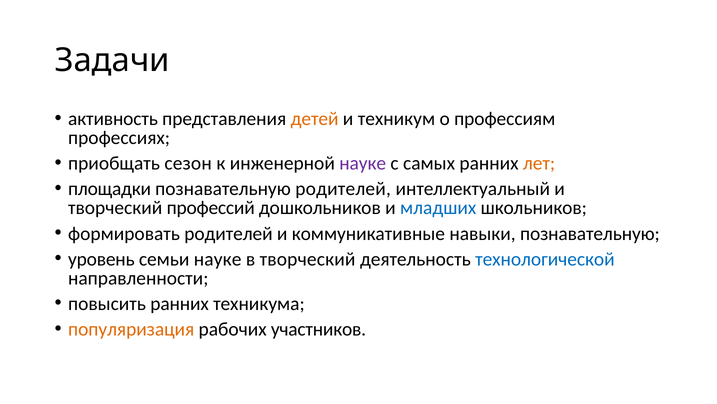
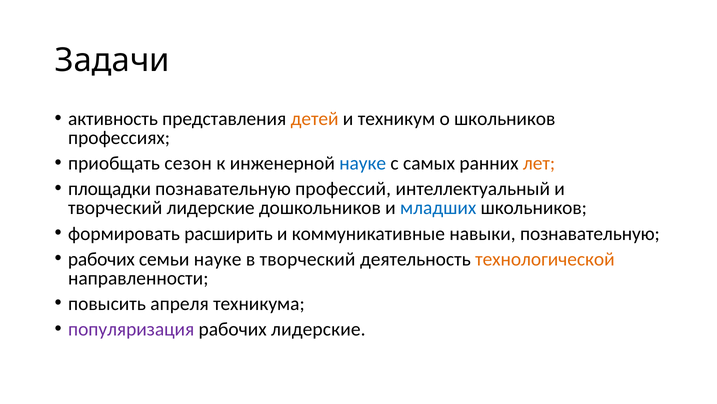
о профессиям: профессиям -> школьников
науке at (363, 163) colour: purple -> blue
познавательную родителей: родителей -> профессий
творческий профессий: профессий -> лидерские
формировать родителей: родителей -> расширить
уровень at (101, 259): уровень -> рабочих
технологической colour: blue -> orange
повысить ранних: ранних -> апреля
популяризация colour: orange -> purple
рабочих участников: участников -> лидерские
